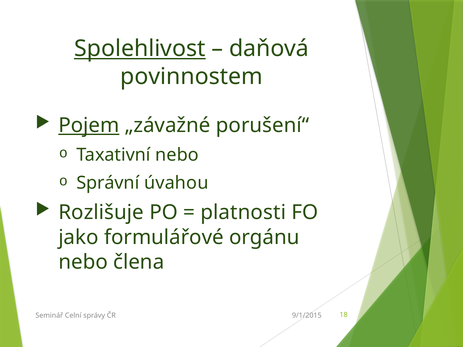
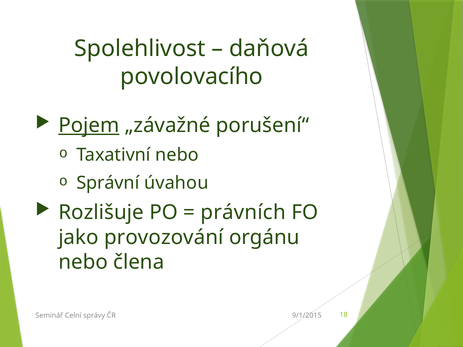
Spolehlivost underline: present -> none
povinnostem: povinnostem -> povolovacího
platnosti: platnosti -> právních
formulářové: formulářové -> provozování
